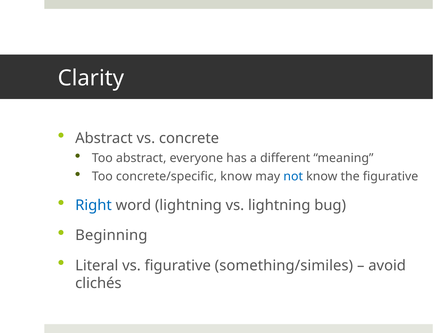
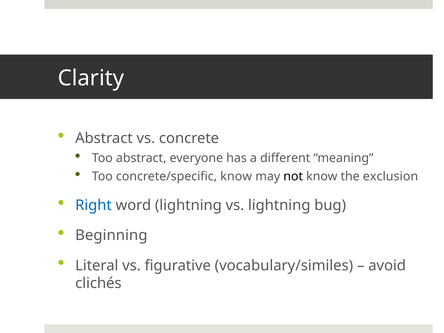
not colour: blue -> black
the figurative: figurative -> exclusion
something/similes: something/similes -> vocabulary/similes
